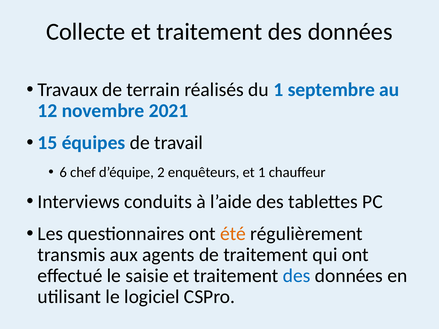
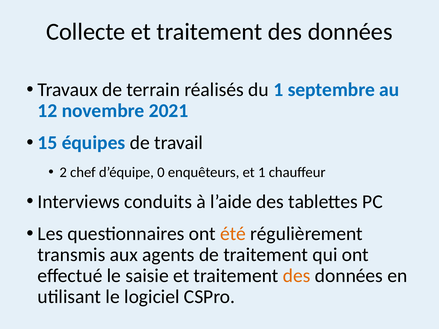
6: 6 -> 2
2: 2 -> 0
des at (297, 276) colour: blue -> orange
